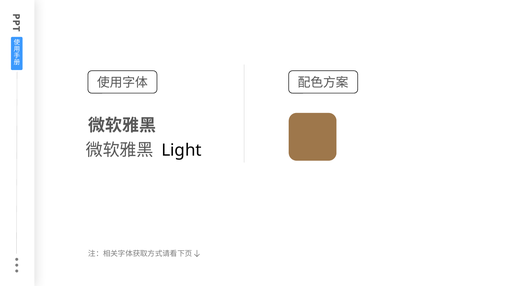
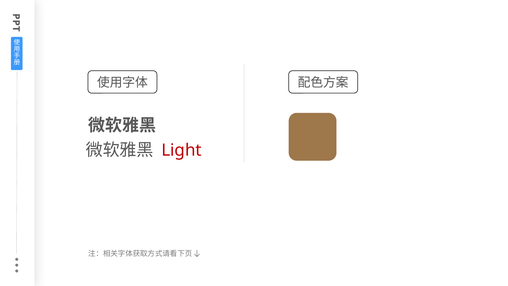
Light colour: black -> red
